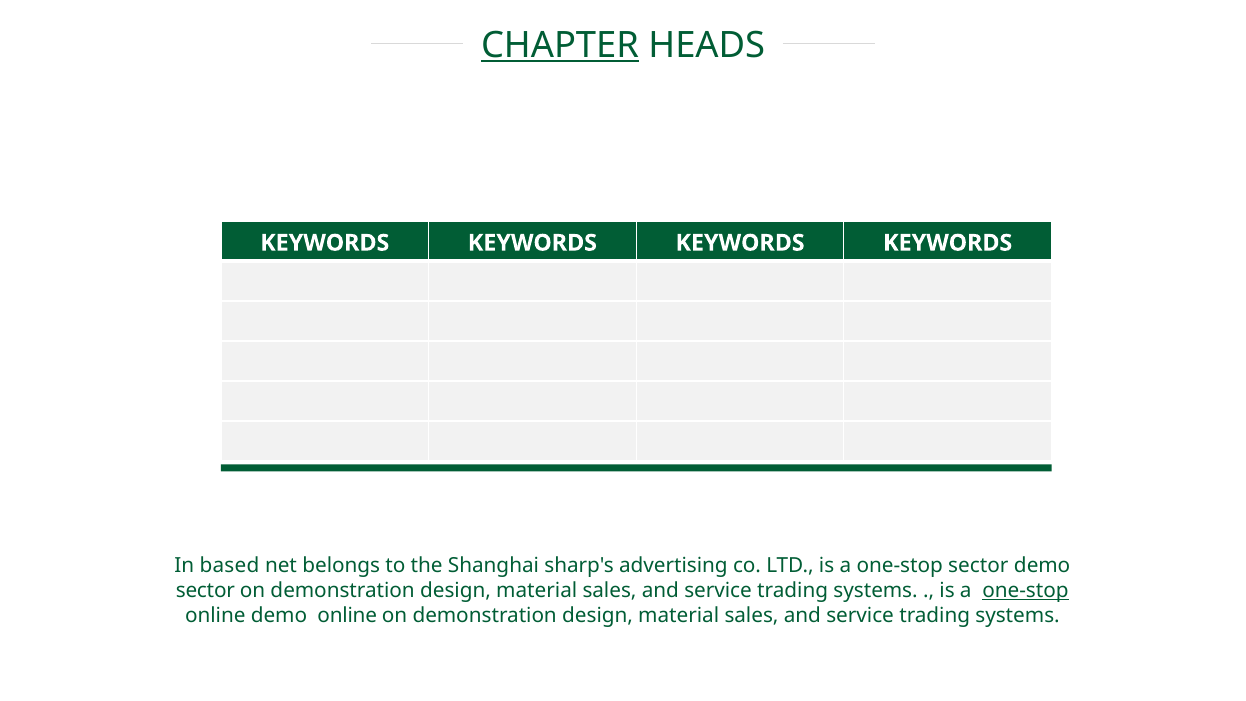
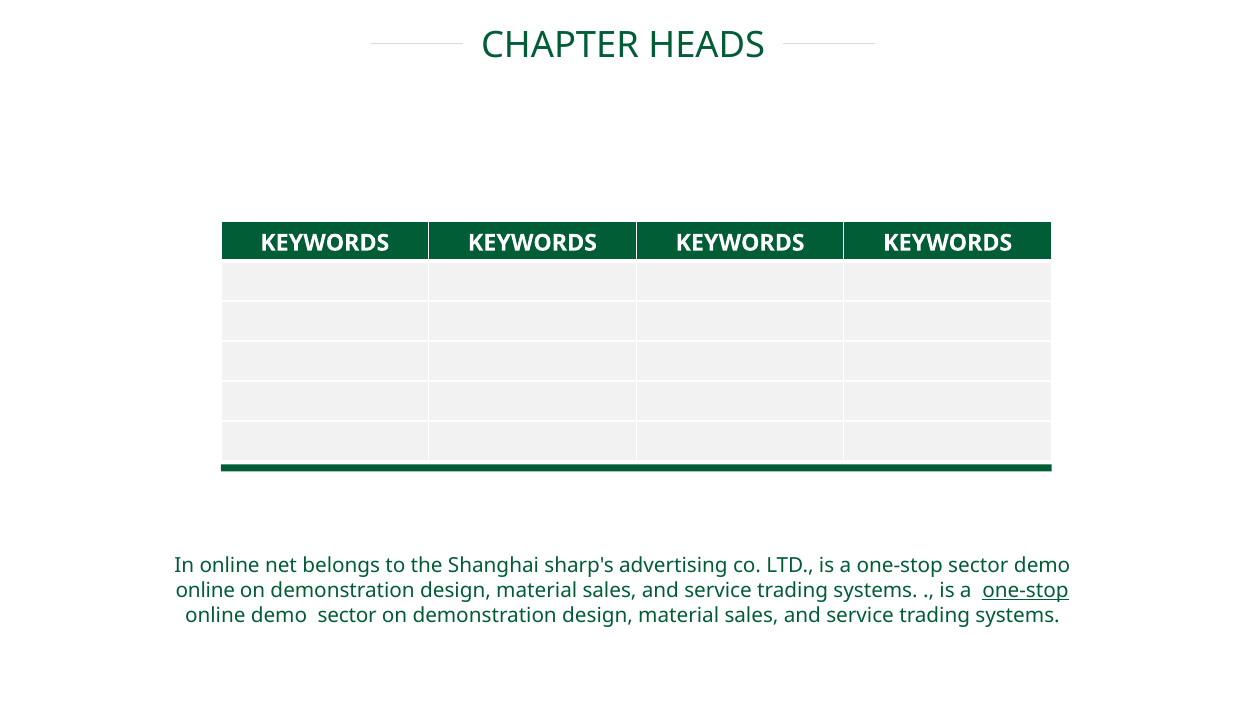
CHAPTER underline: present -> none
In based: based -> online
sector at (205, 591): sector -> online
demo online: online -> sector
